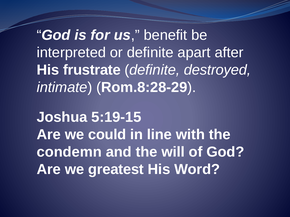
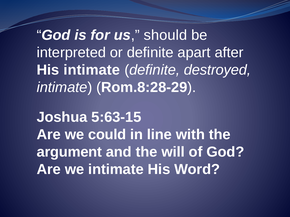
benefit: benefit -> should
His frustrate: frustrate -> intimate
5:19-15: 5:19-15 -> 5:63-15
condemn: condemn -> argument
we greatest: greatest -> intimate
